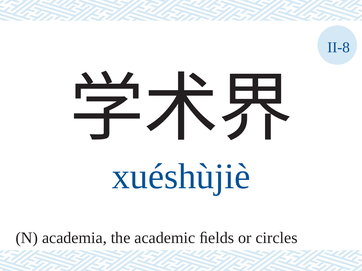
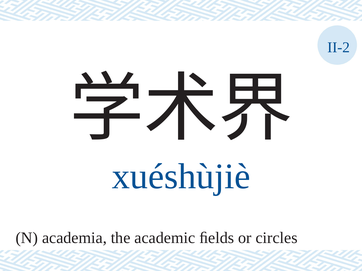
II-8: II-8 -> II-2
